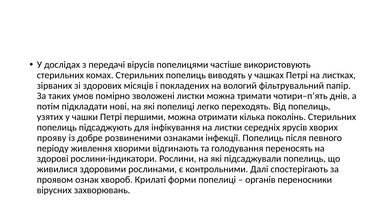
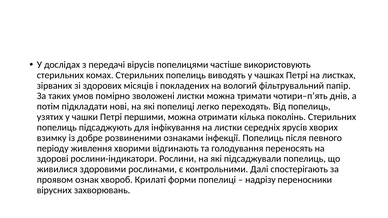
прояву: прояву -> взимку
органів: органів -> надрізу
